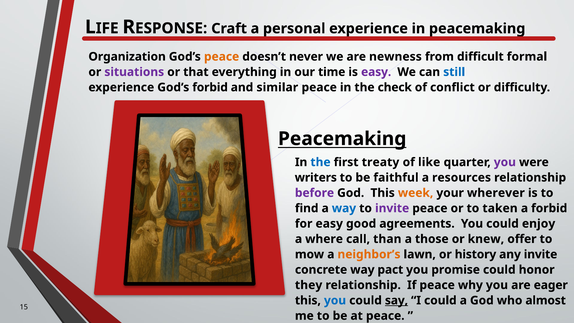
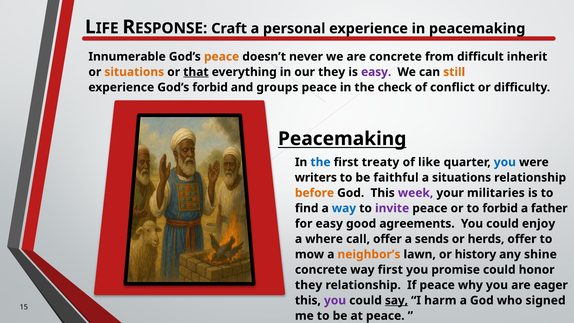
Organization: Organization -> Innumerable
are newness: newness -> concrete
formal: formal -> inherit
situations at (134, 72) colour: purple -> orange
that underline: none -> present
our time: time -> they
still colour: blue -> orange
similar: similar -> groups
you at (505, 162) colour: purple -> blue
a resources: resources -> situations
before colour: purple -> orange
week colour: orange -> purple
wherever: wherever -> militaries
to taken: taken -> forbid
a forbid: forbid -> father
call than: than -> offer
those: those -> sends
knew: knew -> herds
any invite: invite -> shine
way pact: pact -> first
you at (335, 300) colour: blue -> purple
I could: could -> harm
almost: almost -> signed
